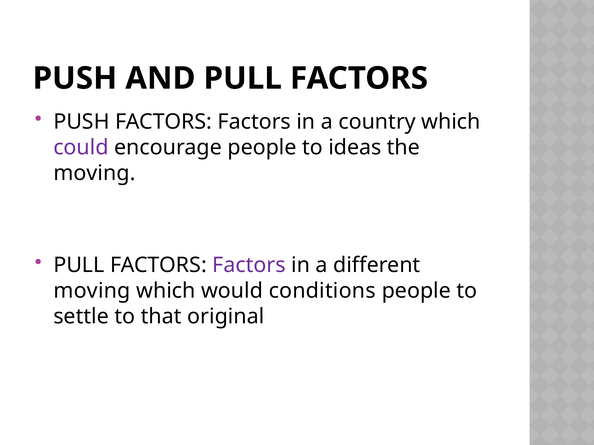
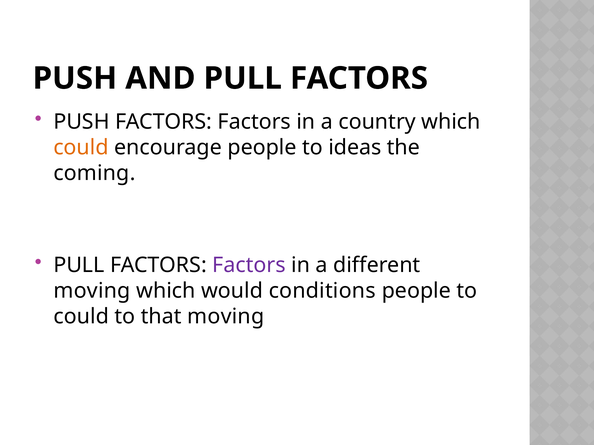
could at (81, 148) colour: purple -> orange
moving at (94, 173): moving -> coming
settle at (81, 317): settle -> could
that original: original -> moving
